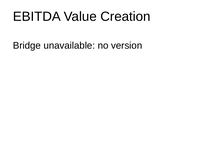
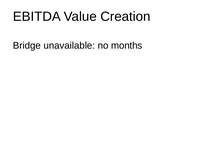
version: version -> months
